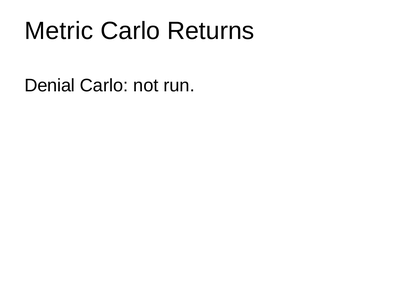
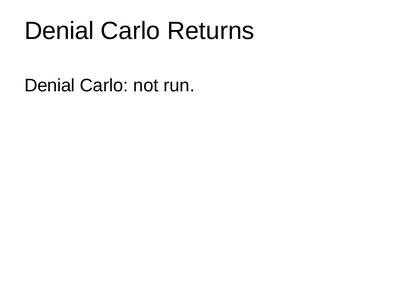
Metric at (59, 31): Metric -> Denial
